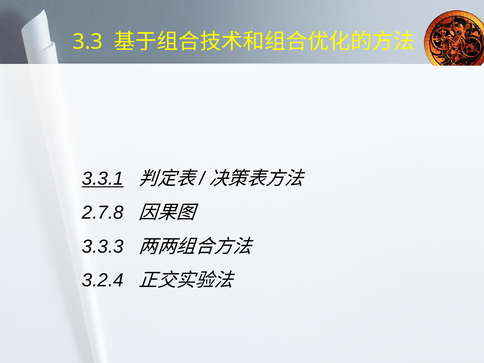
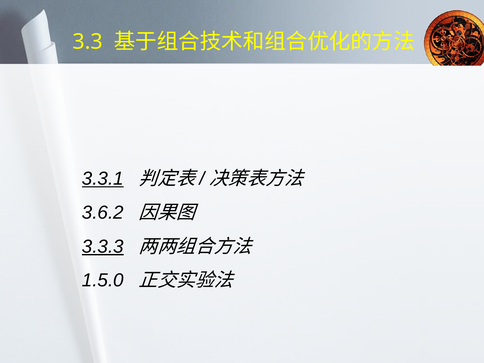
2.7.8: 2.7.8 -> 3.6.2
3.3.3 underline: none -> present
3.2.4: 3.2.4 -> 1.5.0
